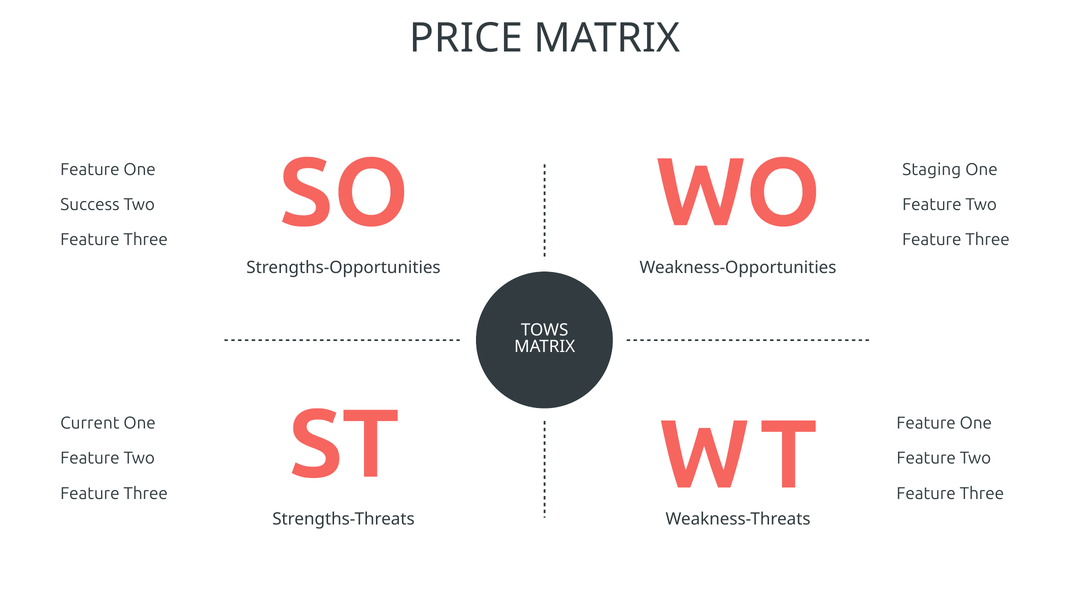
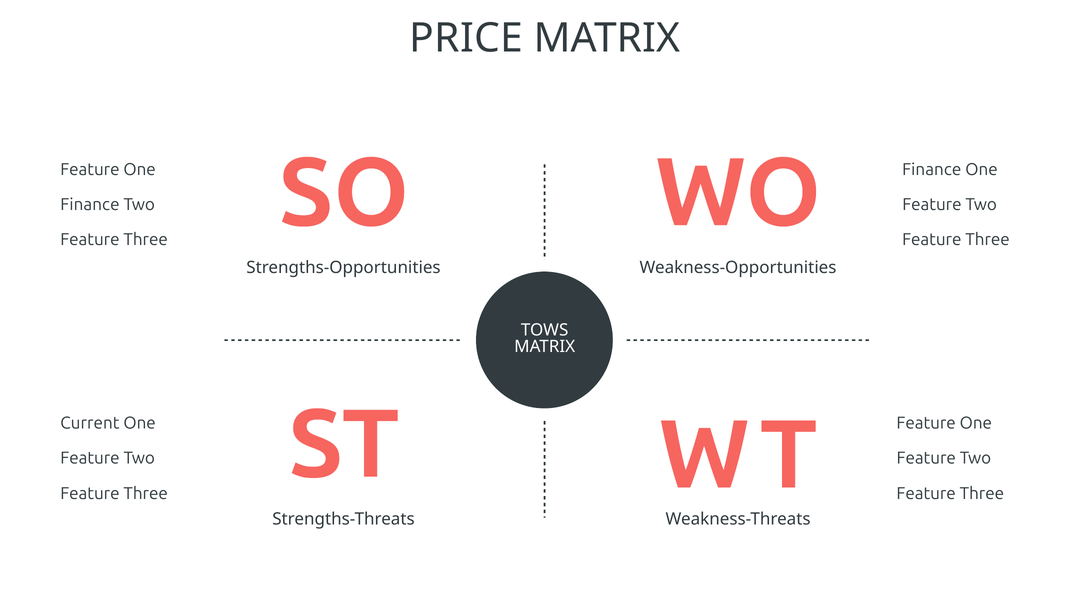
Staging at (932, 170): Staging -> Finance
Success at (90, 205): Success -> Finance
